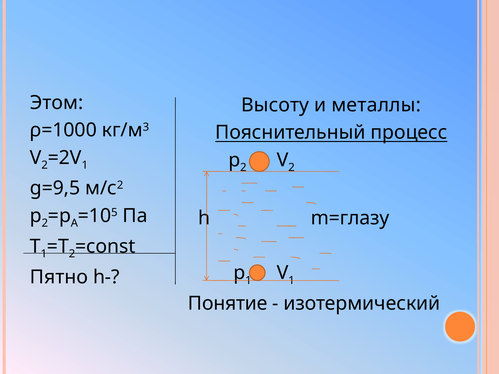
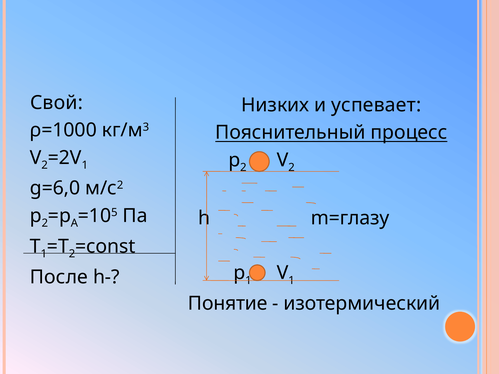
Этом: Этом -> Свой
Высоту: Высоту -> Низких
металлы: металлы -> успевает
g=9,5: g=9,5 -> g=6,0
Пятно: Пятно -> После
